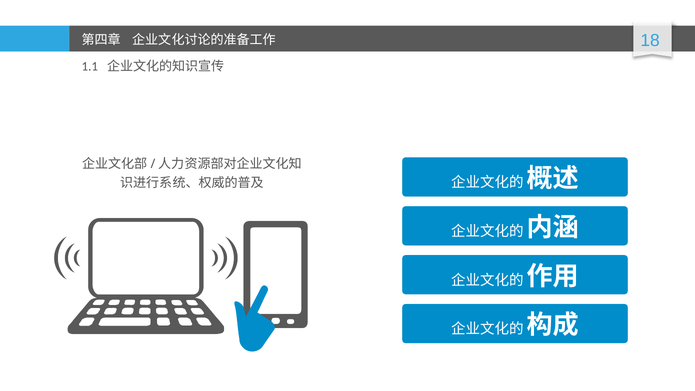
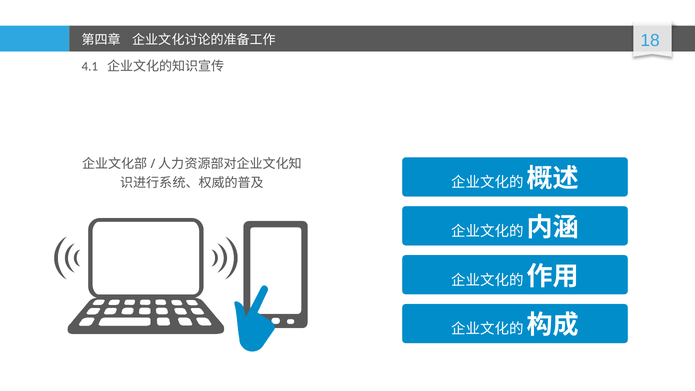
1.1: 1.1 -> 4.1
